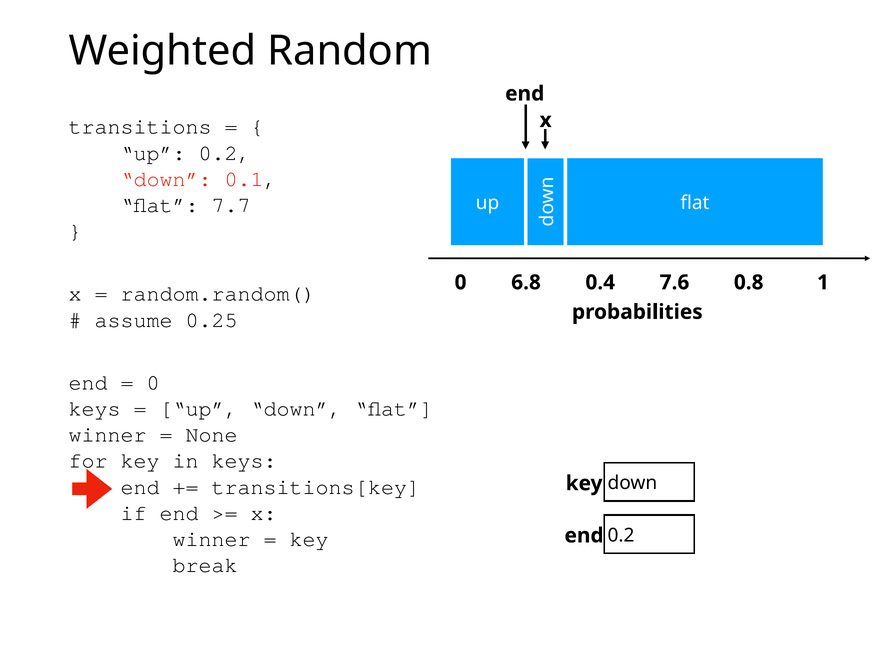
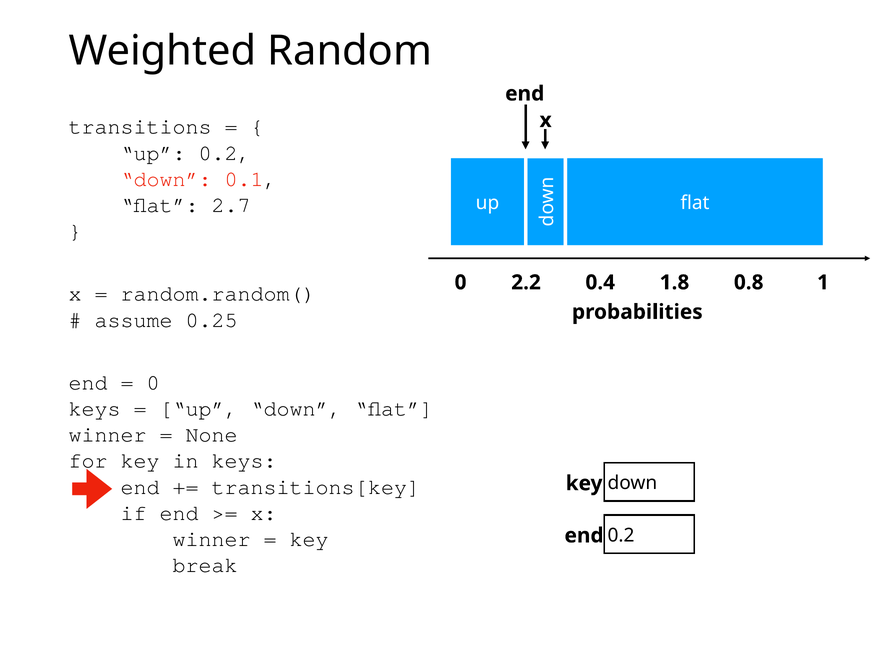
7.7: 7.7 -> 2.7
6.8: 6.8 -> 2.2
7.6: 7.6 -> 1.8
